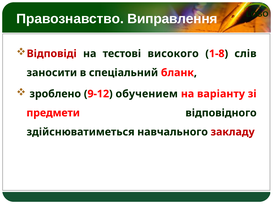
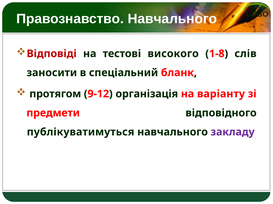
Правознавство Виправлення: Виправлення -> Навчального
зроблено: зроблено -> протягом
обучением: обучением -> організація
здійснюватиметься: здійснюватиметься -> публікуватимуться
закладу colour: red -> purple
